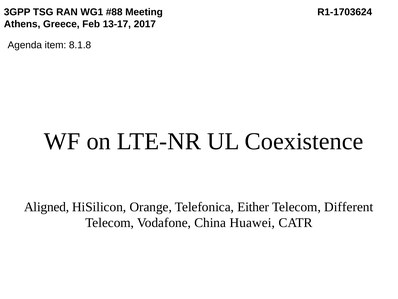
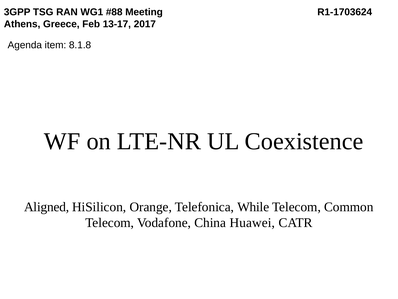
Either: Either -> While
Different: Different -> Common
